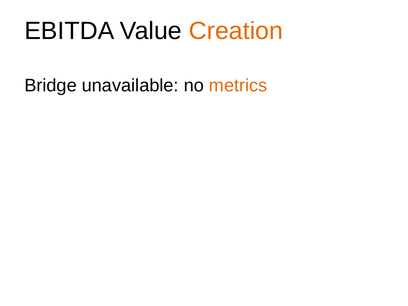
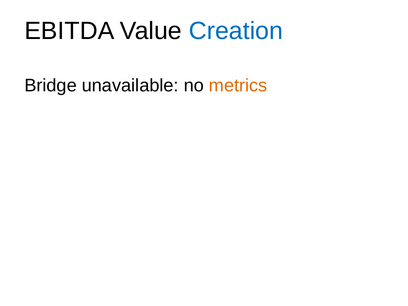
Creation colour: orange -> blue
